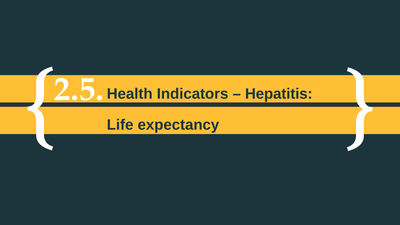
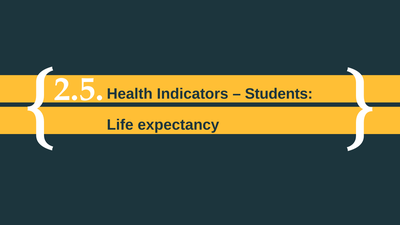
Hepatitis: Hepatitis -> Students
